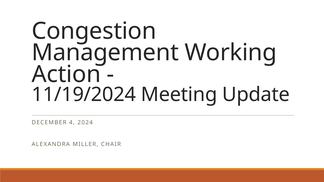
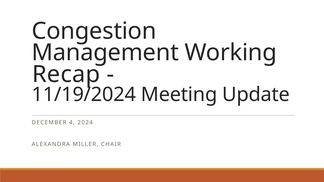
Action: Action -> Recap
